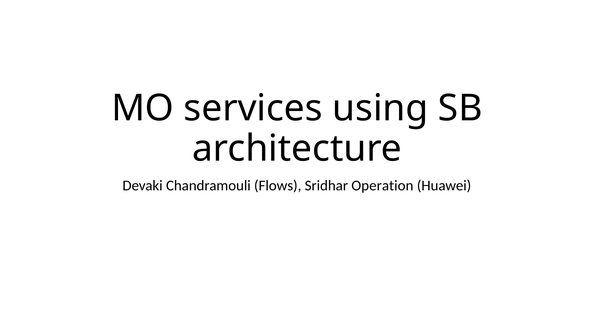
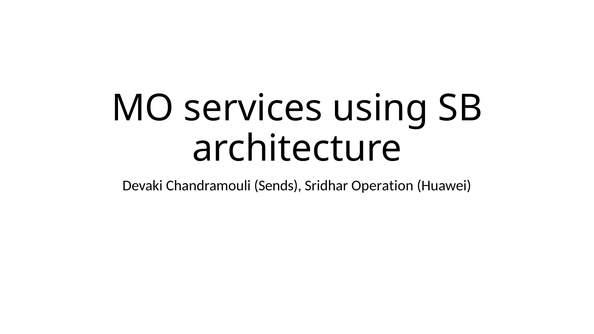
Flows: Flows -> Sends
